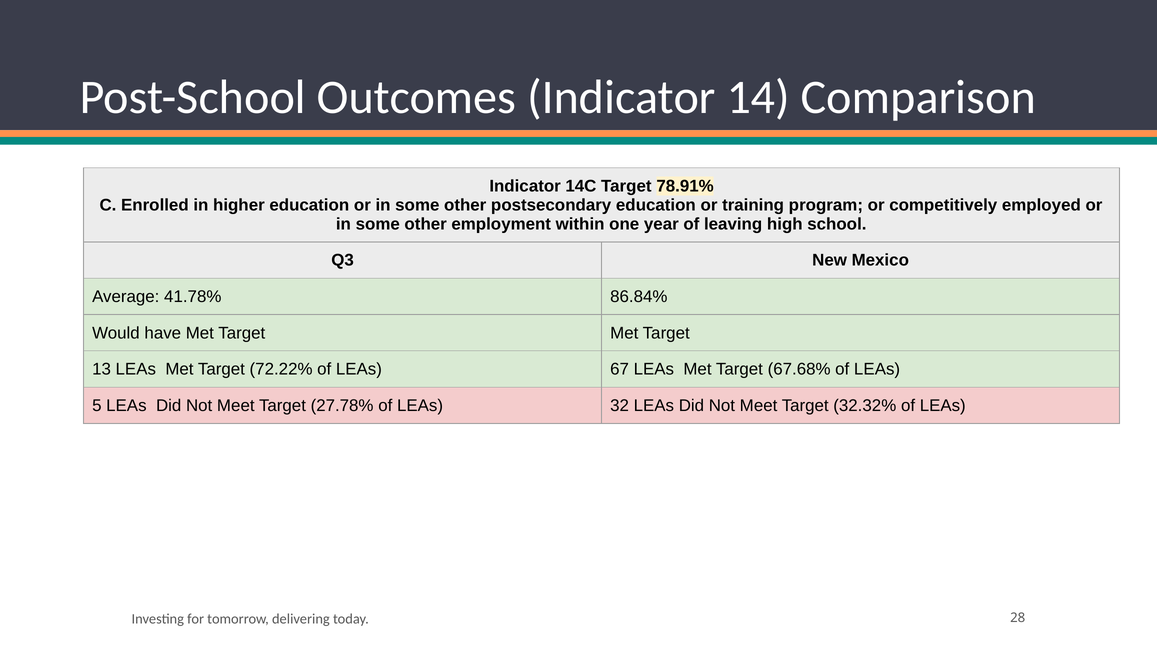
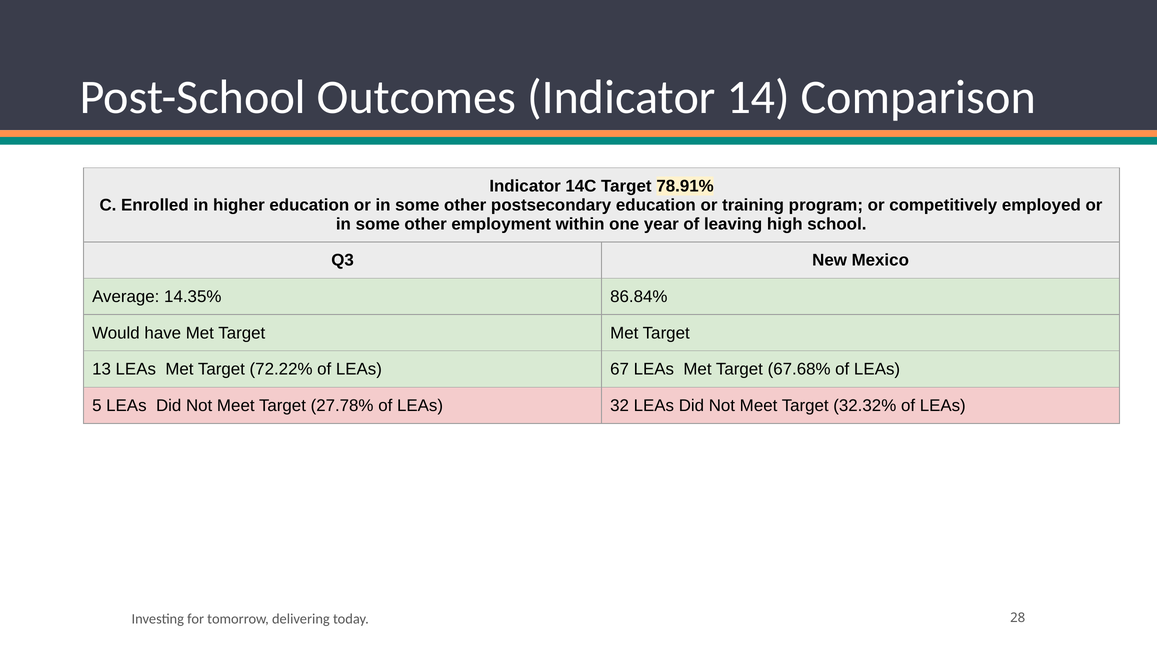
41.78%: 41.78% -> 14.35%
